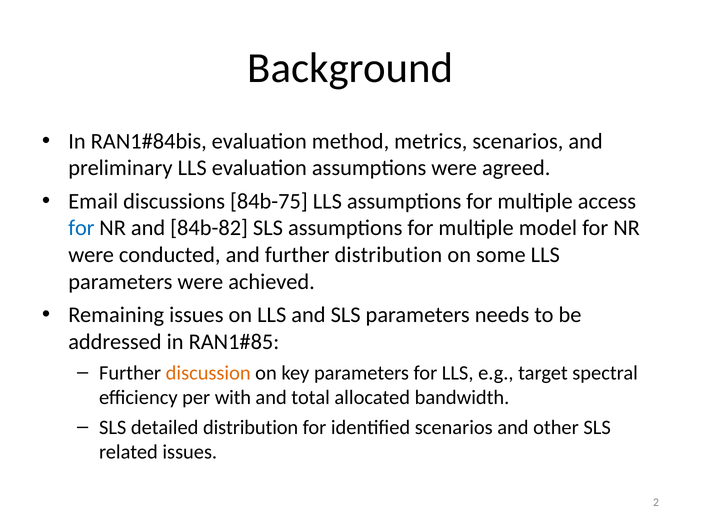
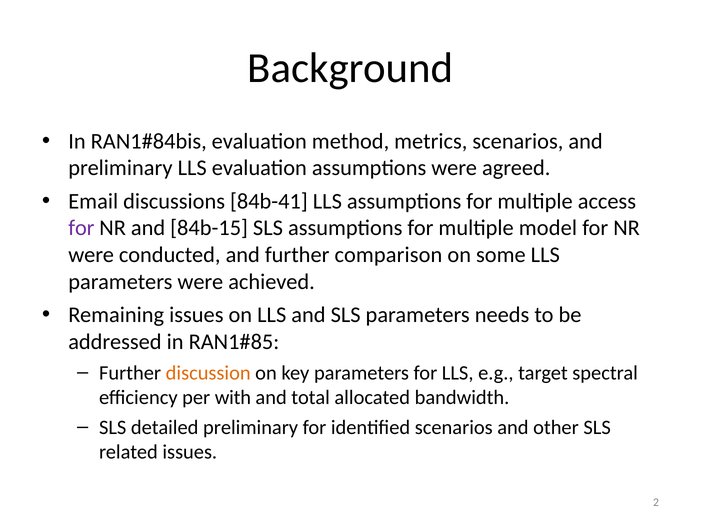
84b-75: 84b-75 -> 84b-41
for at (81, 228) colour: blue -> purple
84b-82: 84b-82 -> 84b-15
further distribution: distribution -> comparison
detailed distribution: distribution -> preliminary
